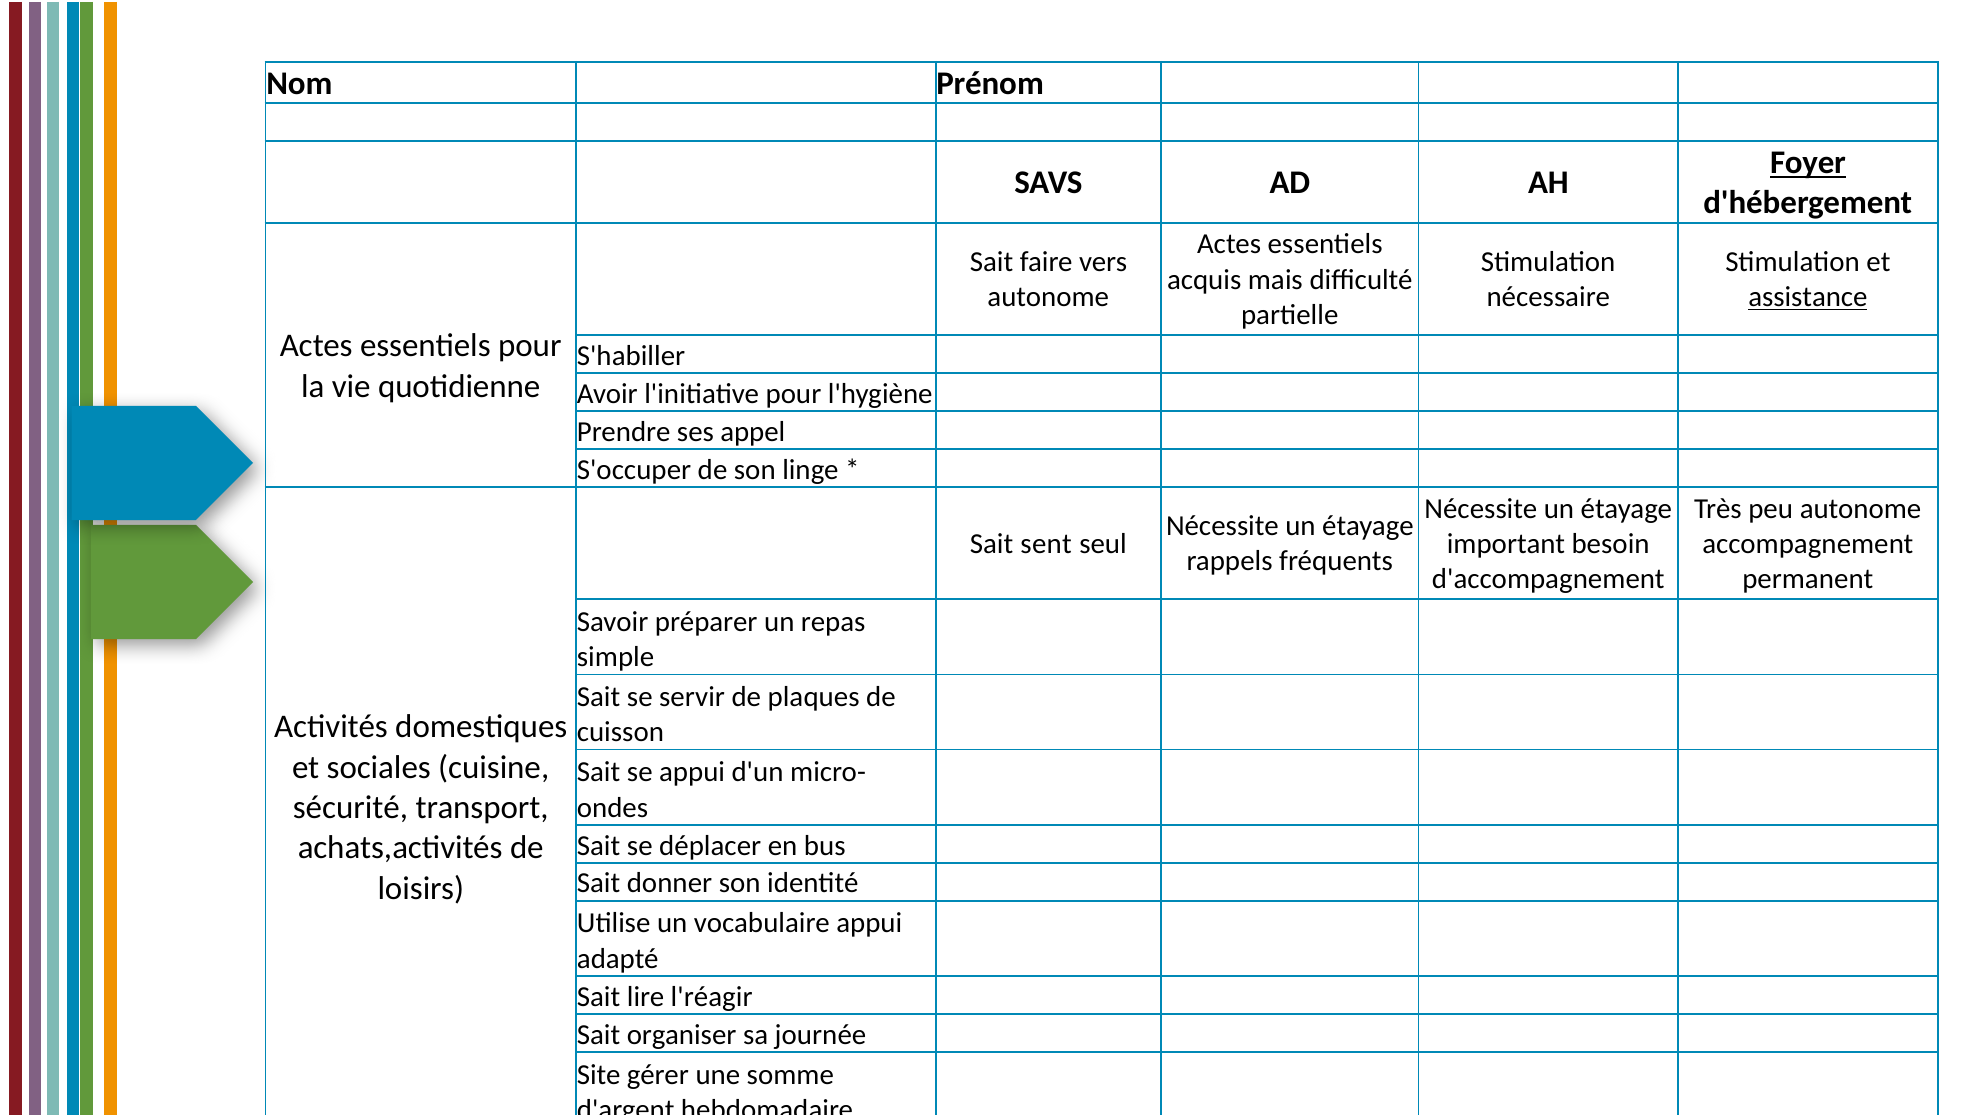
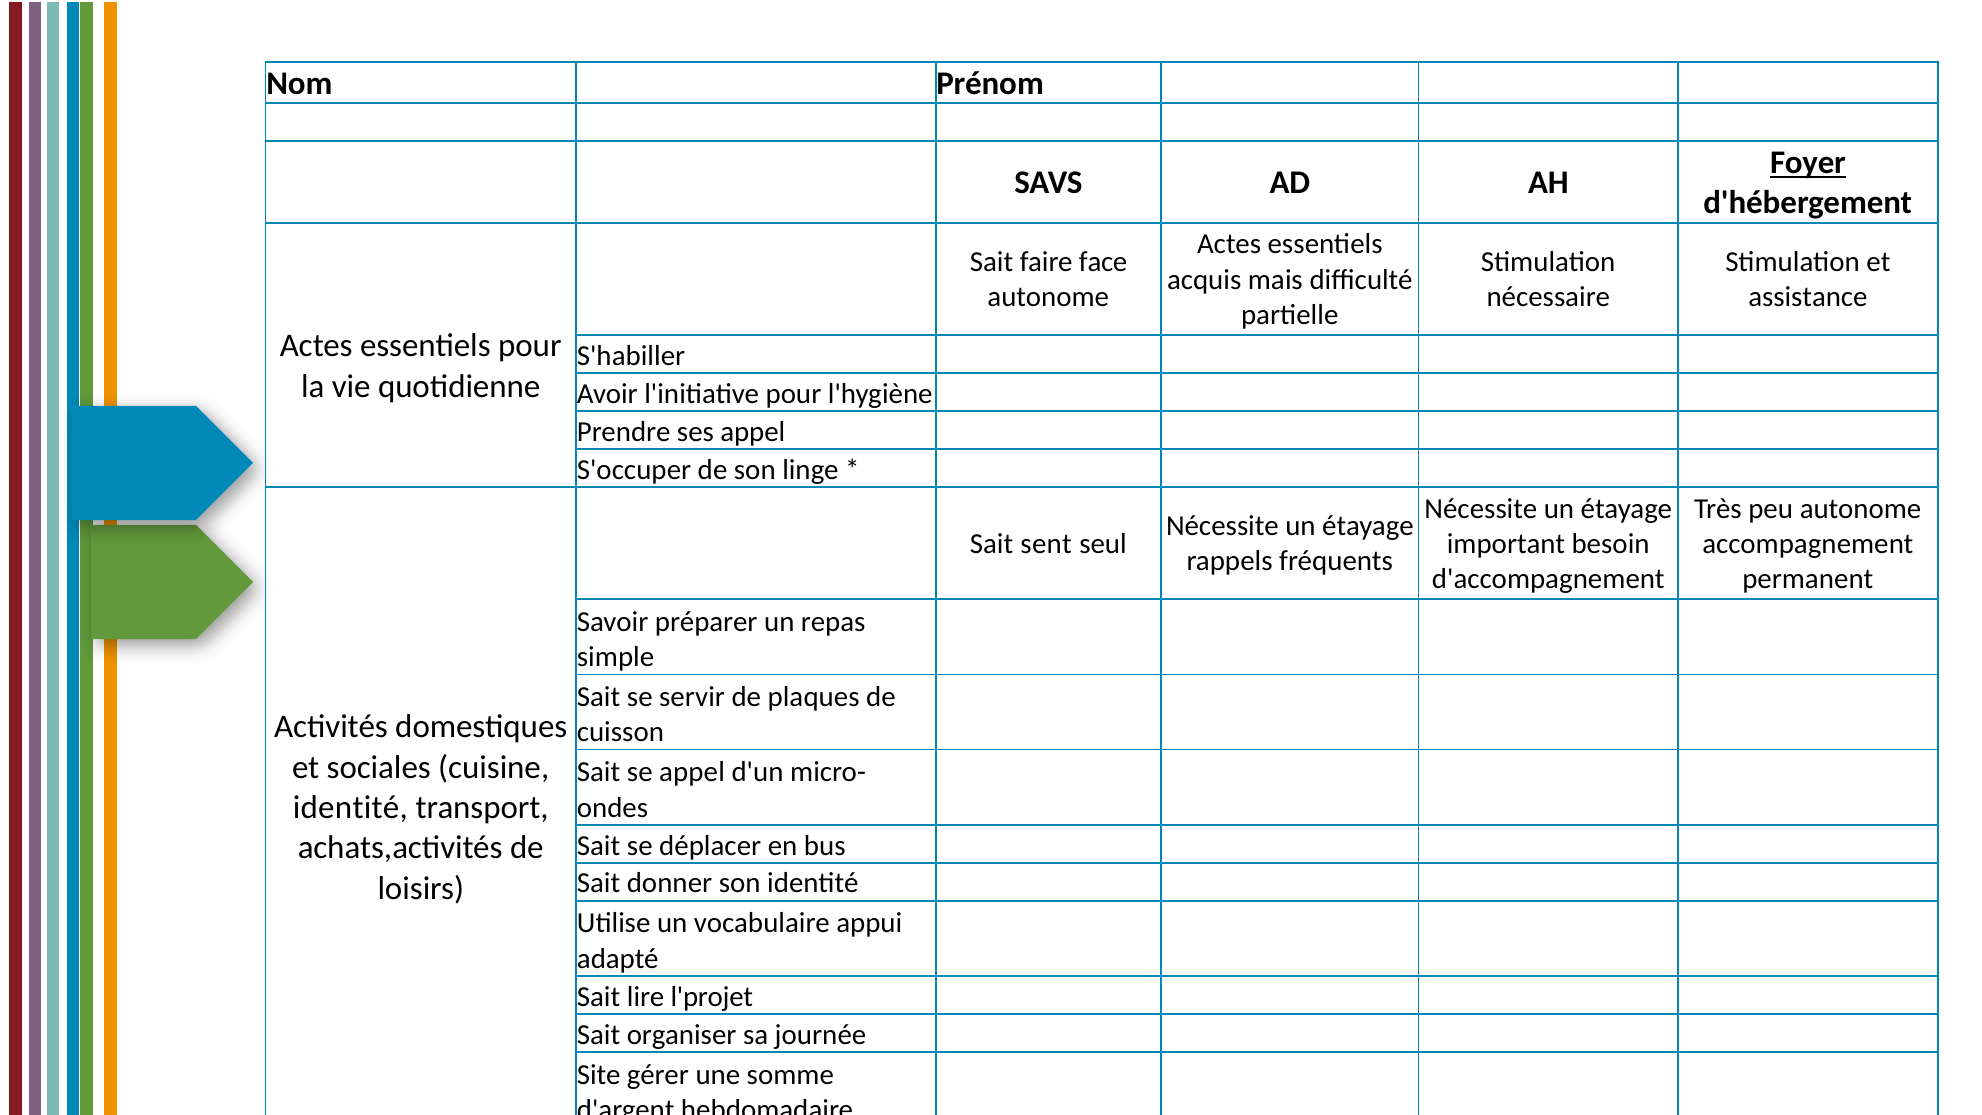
vers: vers -> face
assistance underline: present -> none
se appui: appui -> appel
sécurité at (350, 808): sécurité -> identité
l'réagir: l'réagir -> l'projet
